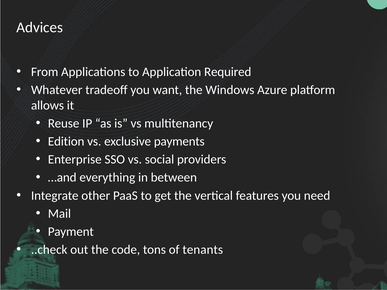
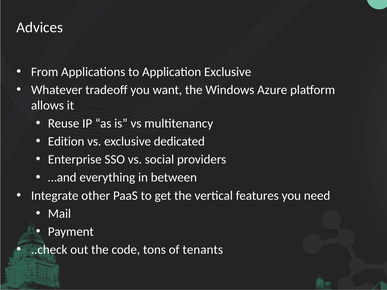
Application Required: Required -> Exclusive
payments: payments -> dedicated
